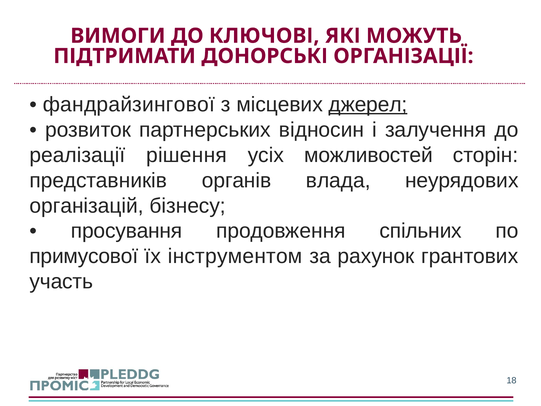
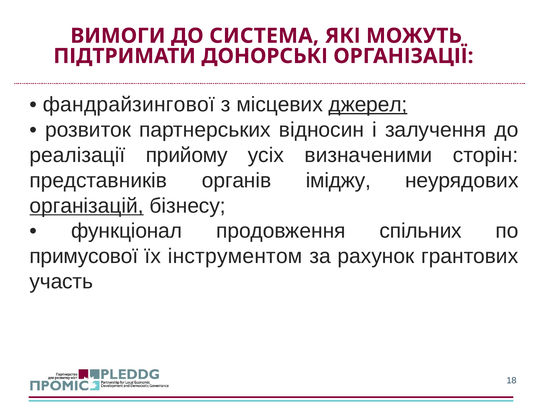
КЛЮЧОВІ: КЛЮЧОВІ -> СИСТЕМА
рішення: рішення -> прийому
можливостей: можливостей -> визначеними
влада: влада -> іміджу
організацій underline: none -> present
просування: просування -> функціонал
